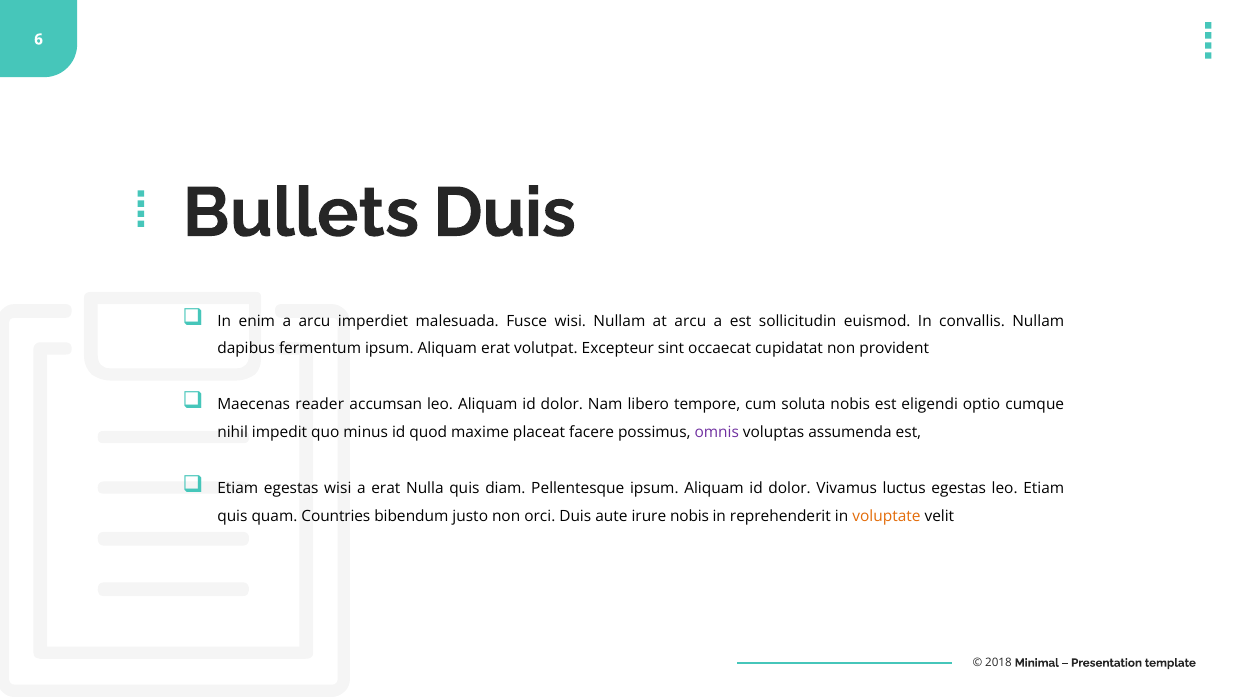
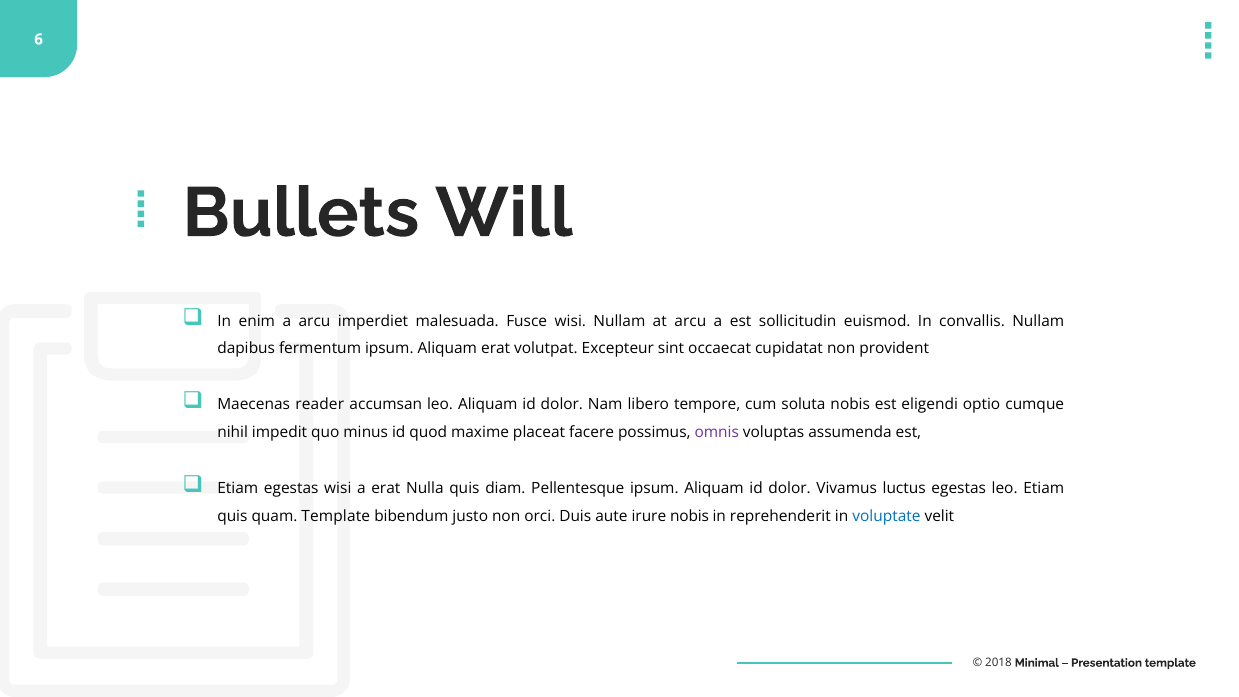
Bullets Duis: Duis -> Will
quam Countries: Countries -> Template
voluptate colour: orange -> blue
